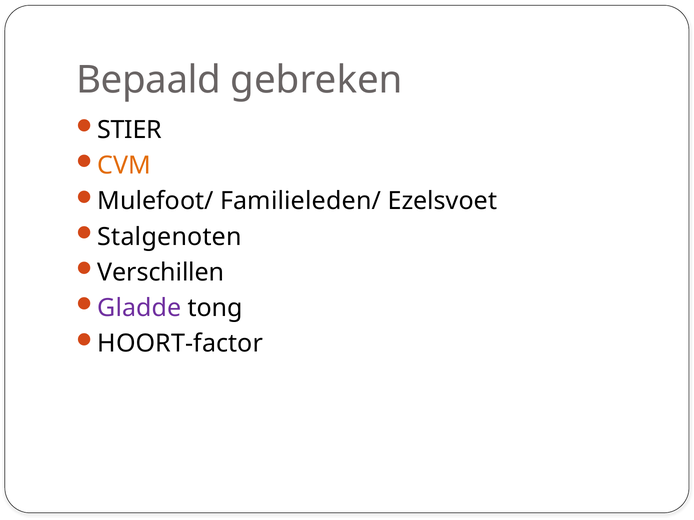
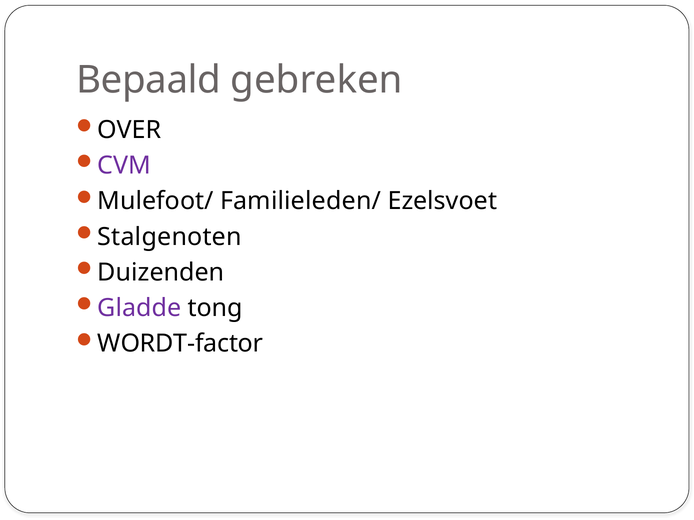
STIER: STIER -> OVER
CVM colour: orange -> purple
Verschillen: Verschillen -> Duizenden
HOORT-factor: HOORT-factor -> WORDT-factor
